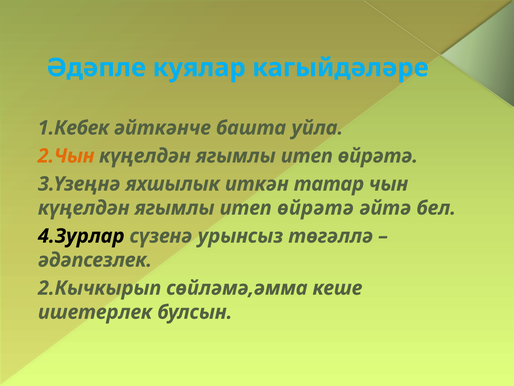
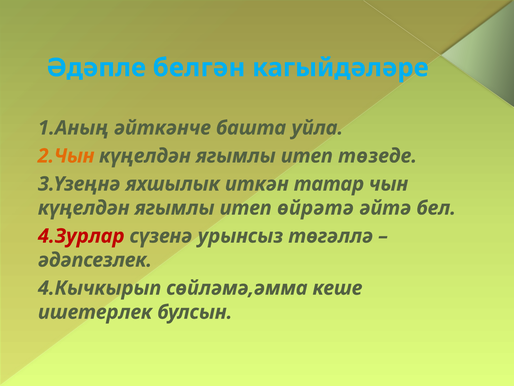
куялар: куялар -> белгән
1.Кебек: 1.Кебек -> 1.Аның
өйрәтә at (378, 156): өйрәтә -> төзеде
4.Зурлар colour: black -> red
2.Кычкырып: 2.Кычкырып -> 4.Кычкырып
